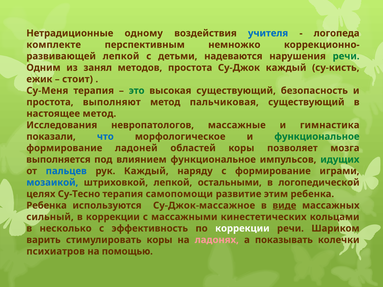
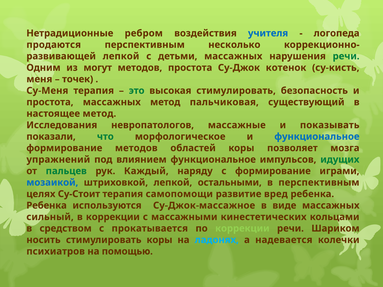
одному: одному -> ребром
комплекте: комплекте -> продаются
немножко: немножко -> несколько
детьми надеваются: надеваются -> массажных
занял: занял -> могут
Су-Джок каждый: каждый -> котенок
ежик: ежик -> меня
стоит: стоит -> точек
высокая существующий: существующий -> стимулировать
простота выполняют: выполняют -> массажных
гимнастика: гимнастика -> показывать
что colour: blue -> green
функциональное at (317, 137) colour: green -> blue
формирование ладоней: ладоней -> методов
выполняется: выполняется -> упражнений
пальцев colour: blue -> green
в логопедической: логопедической -> перспективным
Су-Тесно: Су-Тесно -> Су-Стоит
этим: этим -> вред
виде underline: present -> none
несколько: несколько -> средством
эффективность: эффективность -> прокатывается
коррекции at (242, 229) colour: white -> light green
варить: варить -> носить
ладонях colour: pink -> light blue
показывать: показывать -> надевается
